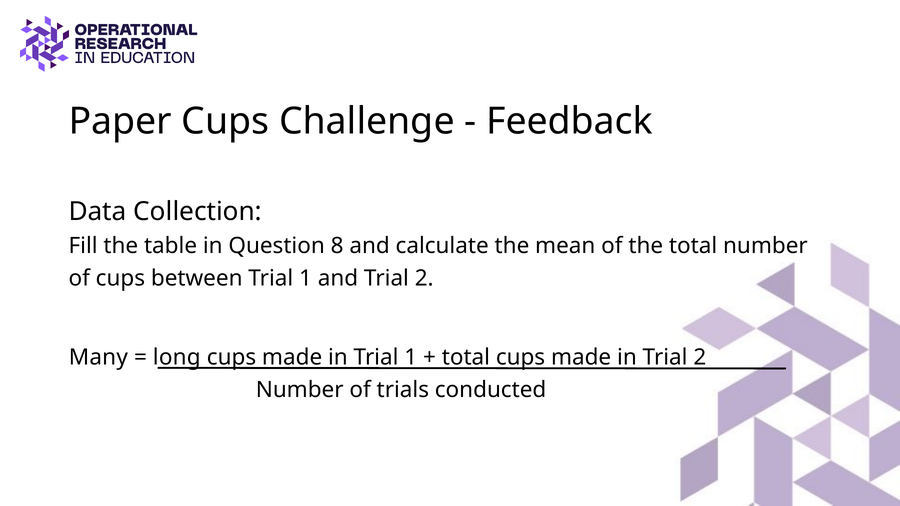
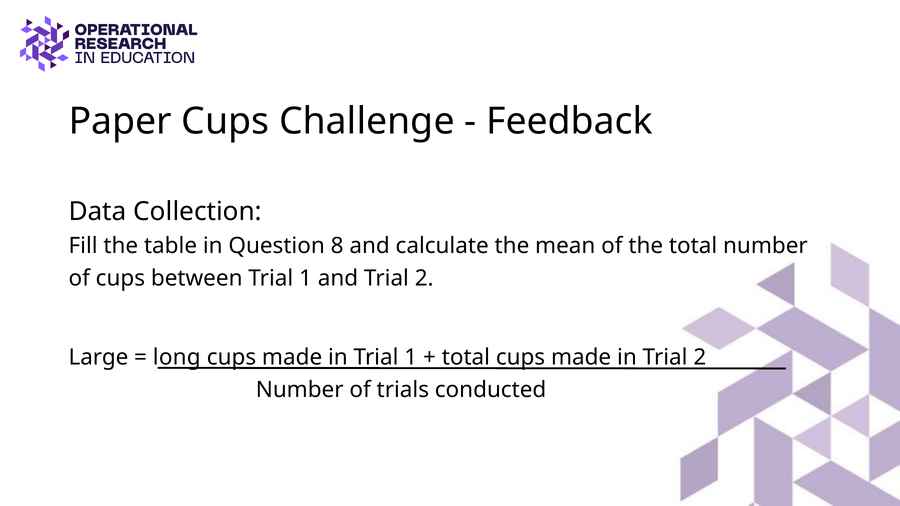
Many: Many -> Large
